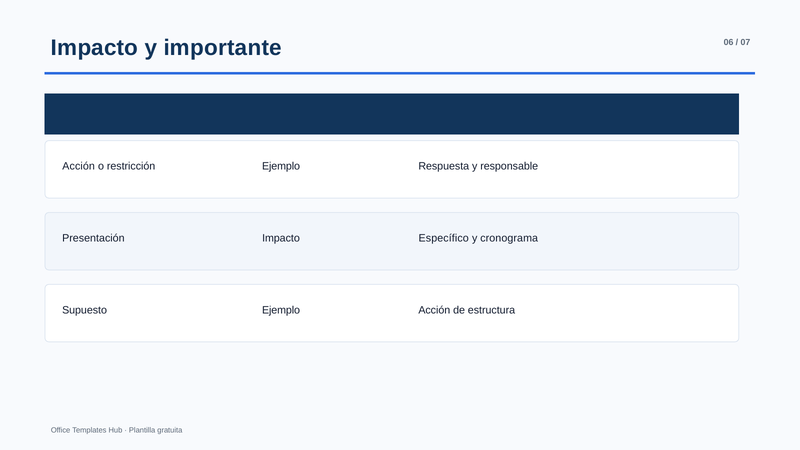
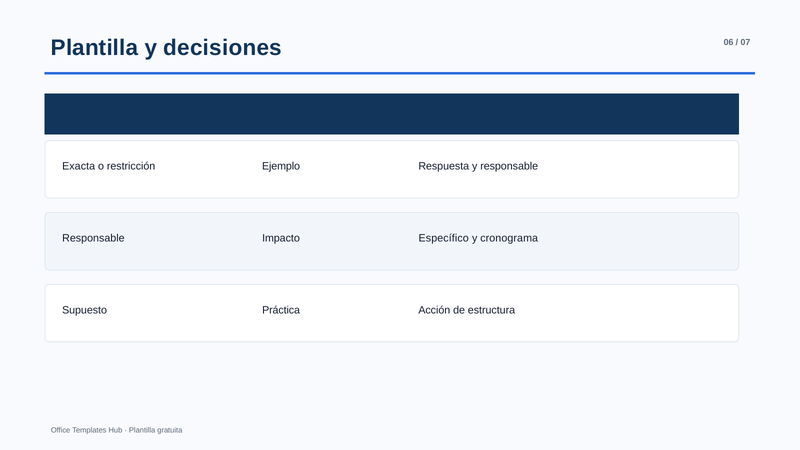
Impacto at (95, 48): Impacto -> Plantilla
importante: importante -> decisiones
Acción at (79, 166): Acción -> Exacta
Presentación at (93, 238): Presentación -> Responsable
Supuesto Ejemplo: Ejemplo -> Práctica
